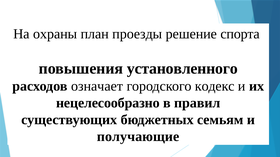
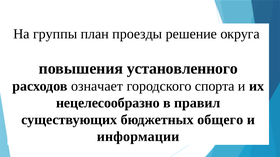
охраны: охраны -> группы
спорта: спорта -> округа
кодекс: кодекс -> спорта
семьям: семьям -> общего
получающие: получающие -> информации
